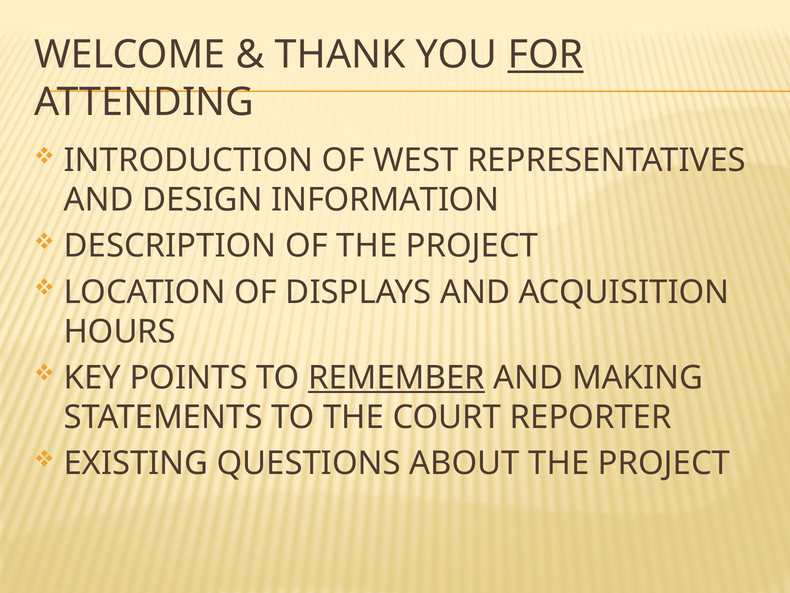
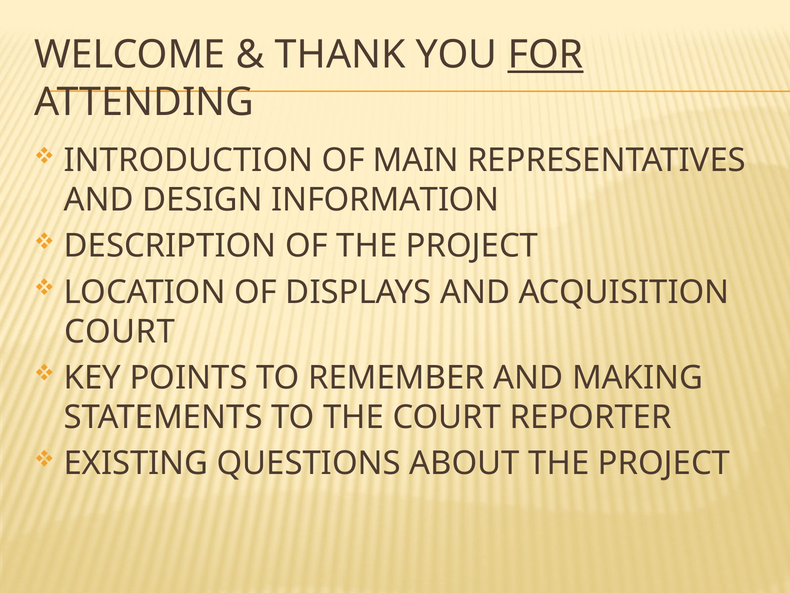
WEST: WEST -> MAIN
HOURS at (120, 331): HOURS -> COURT
REMEMBER underline: present -> none
